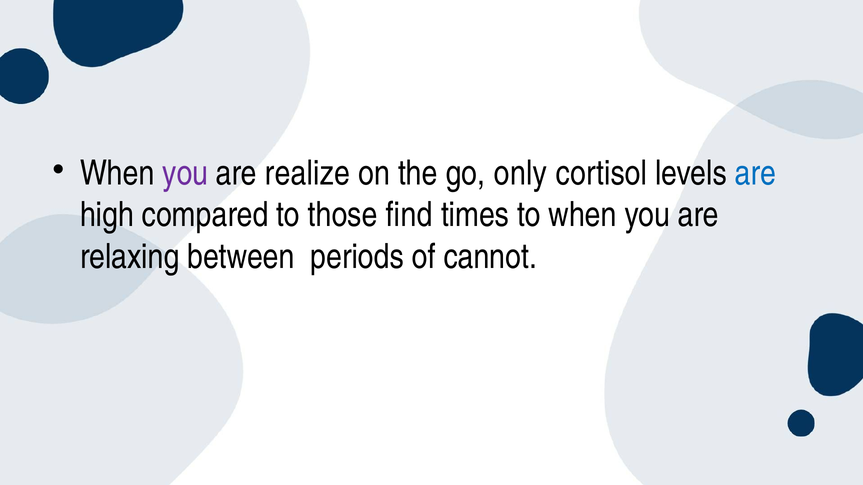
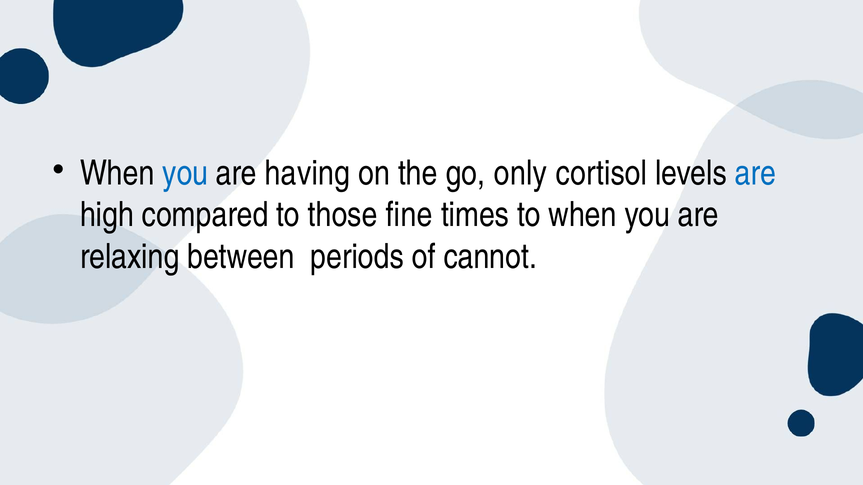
you at (185, 173) colour: purple -> blue
realize: realize -> having
find: find -> fine
